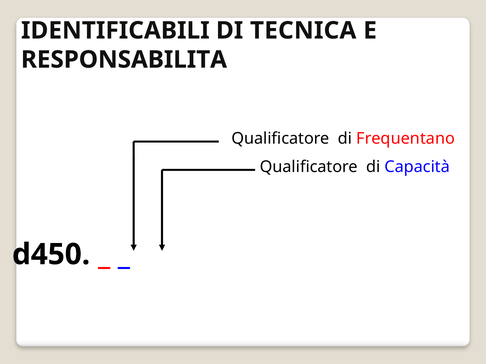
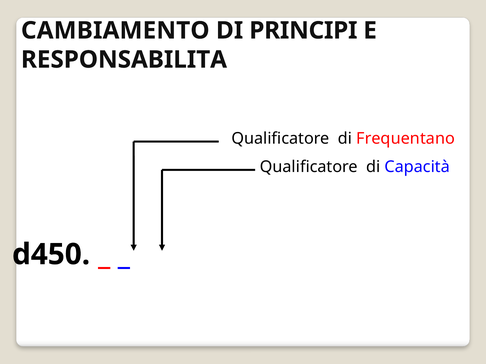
IDENTIFICABILI: IDENTIFICABILI -> CAMBIAMENTO
TECNICA: TECNICA -> PRINCIPI
